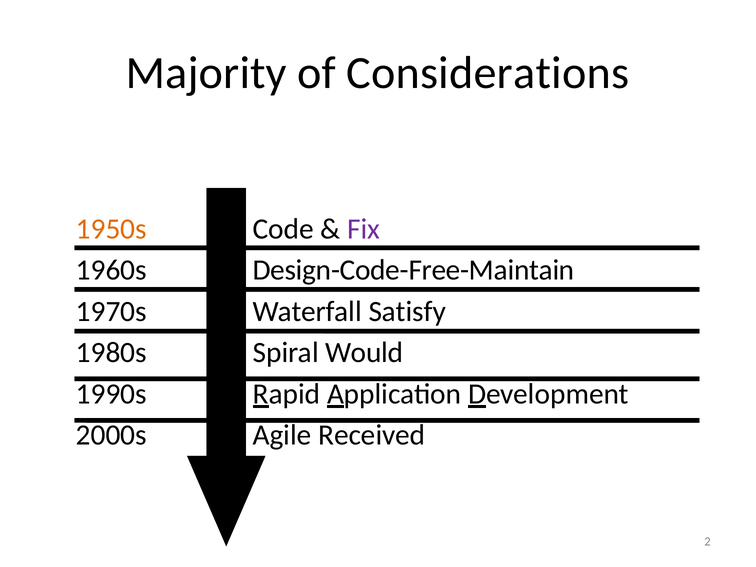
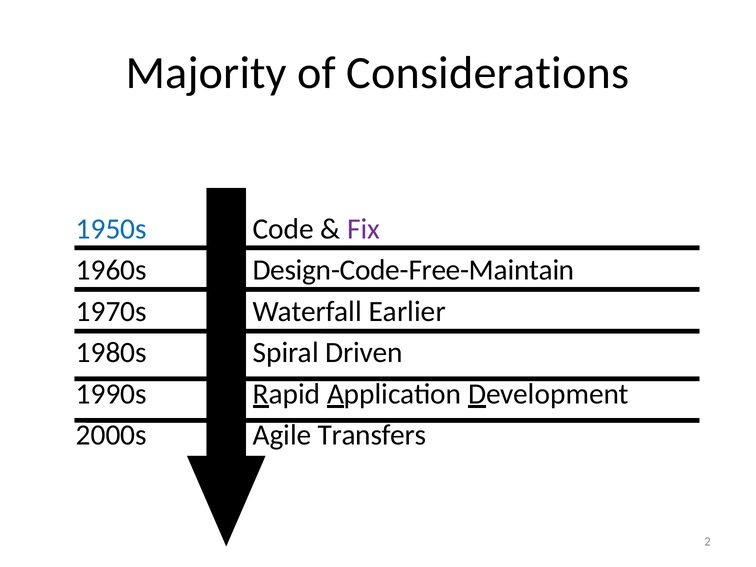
1950s colour: orange -> blue
Satisfy: Satisfy -> Earlier
Would: Would -> Driven
Received: Received -> Transfers
